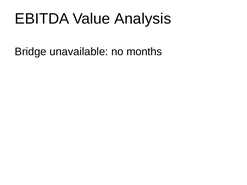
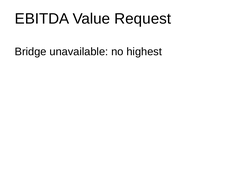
Analysis: Analysis -> Request
months: months -> highest
